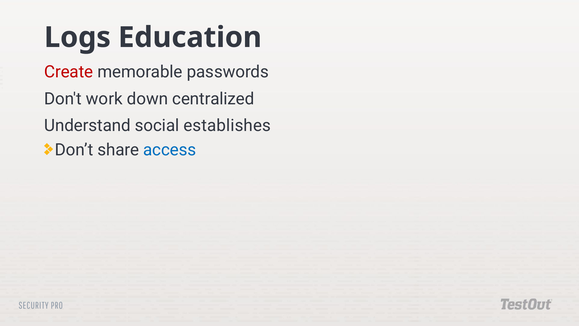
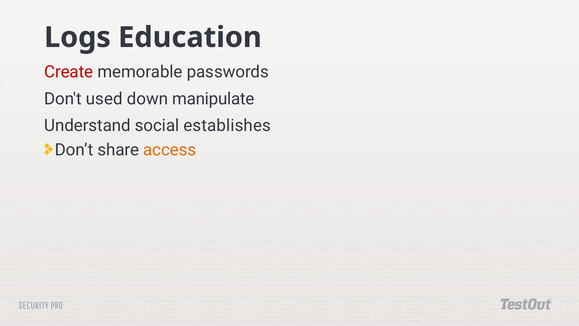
work: work -> used
centralized: centralized -> manipulate
access colour: blue -> orange
